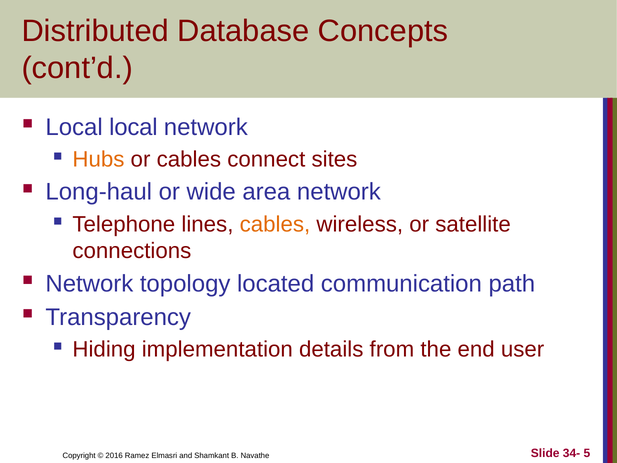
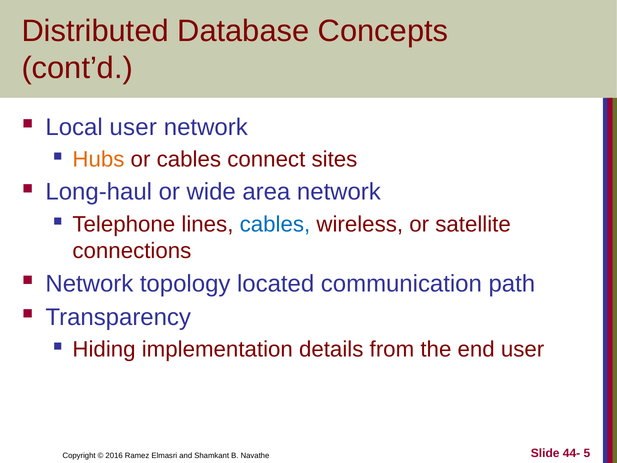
Local local: local -> user
cables at (275, 224) colour: orange -> blue
34-: 34- -> 44-
